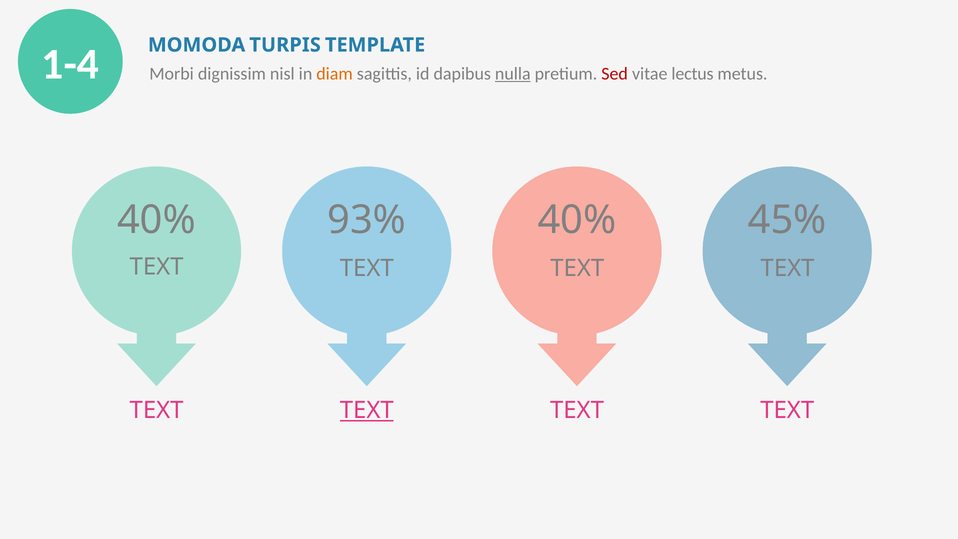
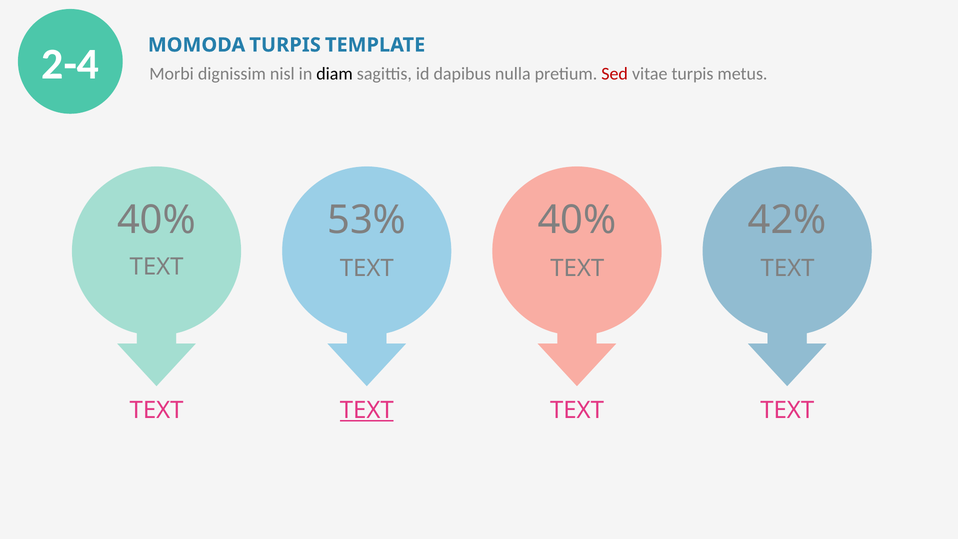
1-4: 1-4 -> 2-4
diam colour: orange -> black
nulla underline: present -> none
vitae lectus: lectus -> turpis
93%: 93% -> 53%
45%: 45% -> 42%
